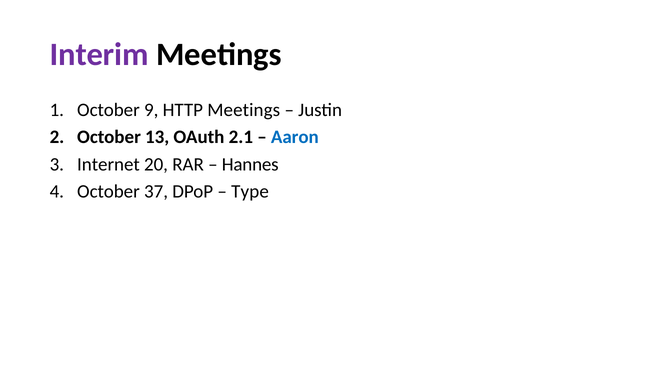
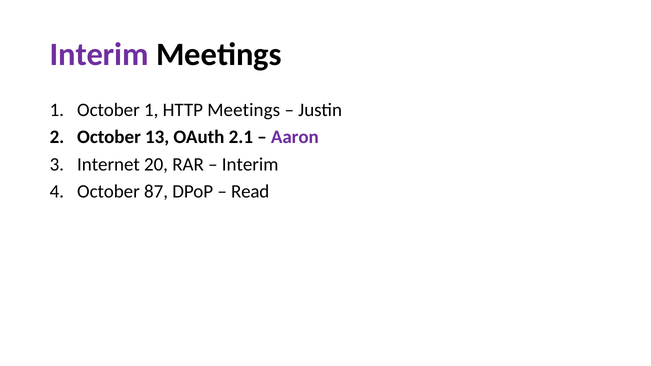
October 9: 9 -> 1
Aaron colour: blue -> purple
Hannes at (250, 165): Hannes -> Interim
37: 37 -> 87
Type: Type -> Read
